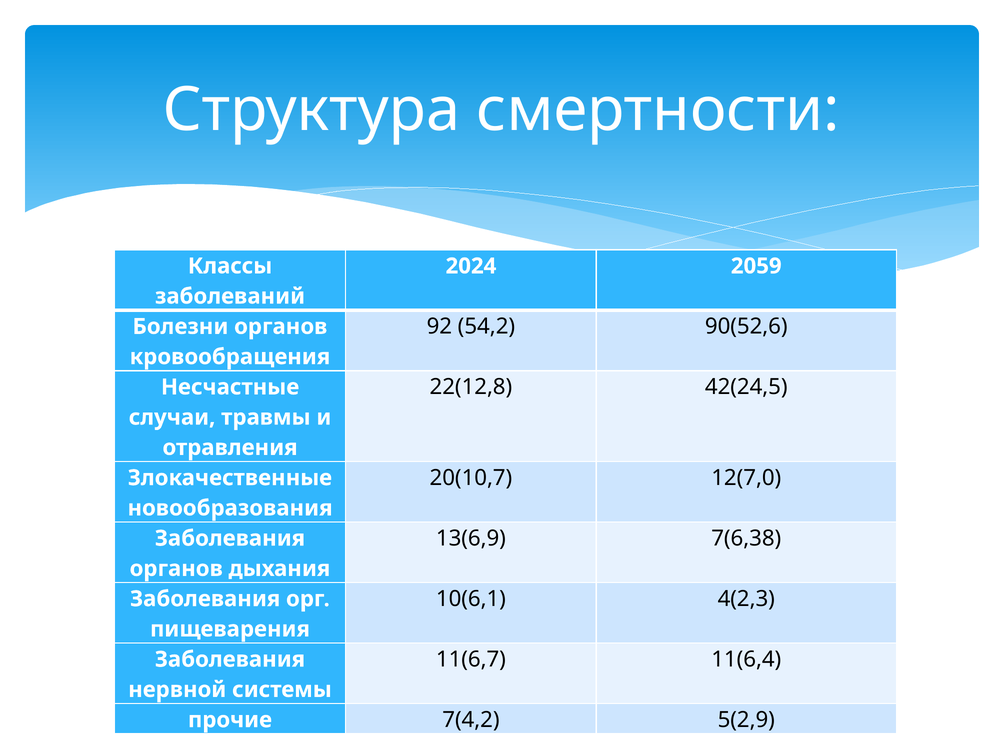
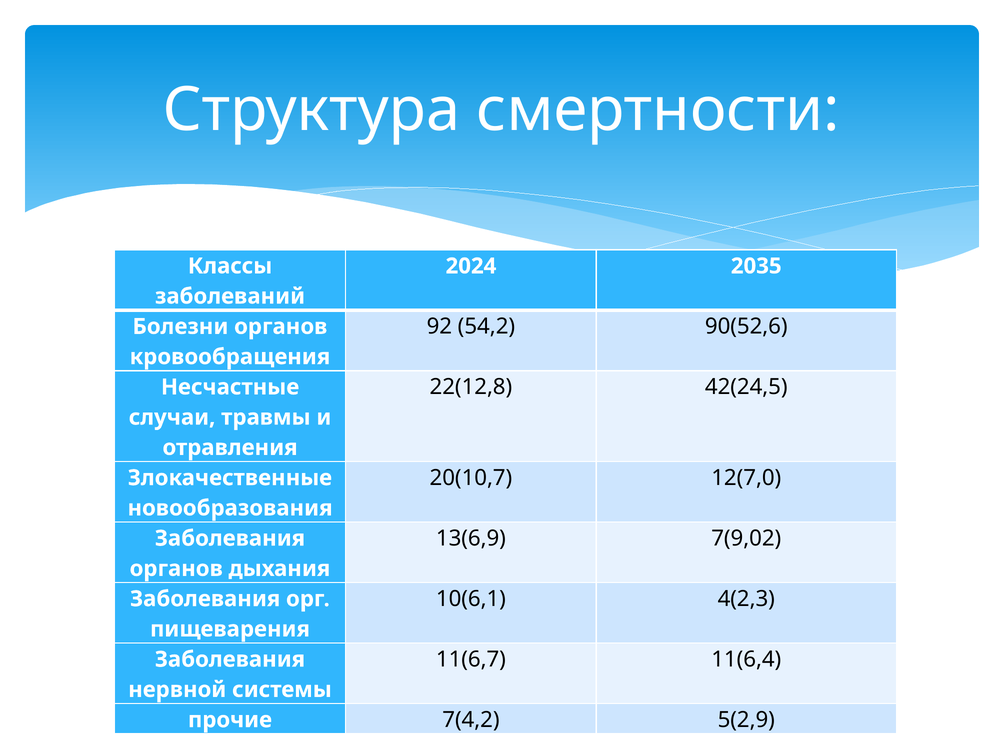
2059: 2059 -> 2035
7(6,38: 7(6,38 -> 7(9,02
